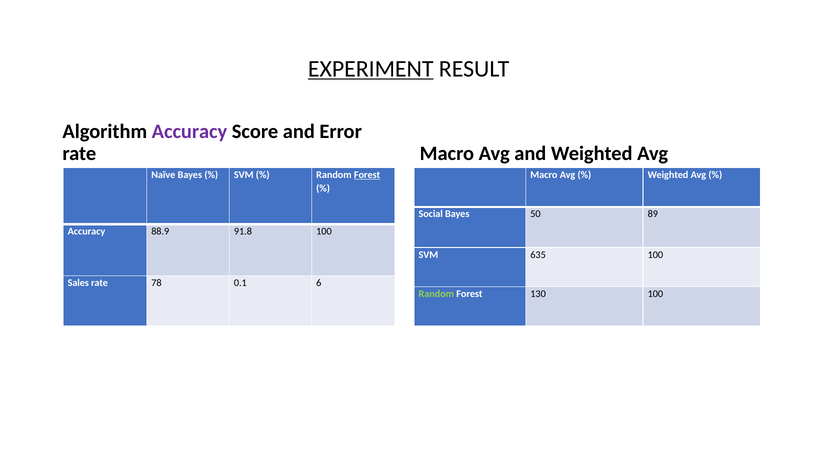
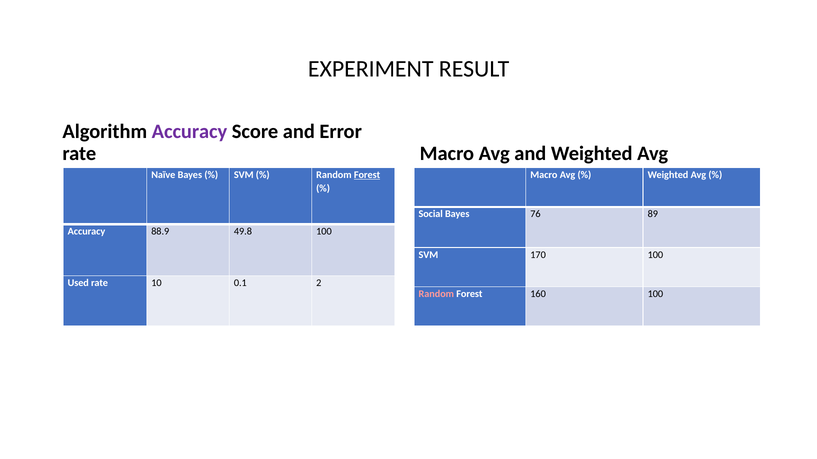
EXPERIMENT underline: present -> none
50: 50 -> 76
91.8: 91.8 -> 49.8
635: 635 -> 170
Sales: Sales -> Used
78: 78 -> 10
6: 6 -> 2
Random at (436, 294) colour: light green -> pink
130: 130 -> 160
